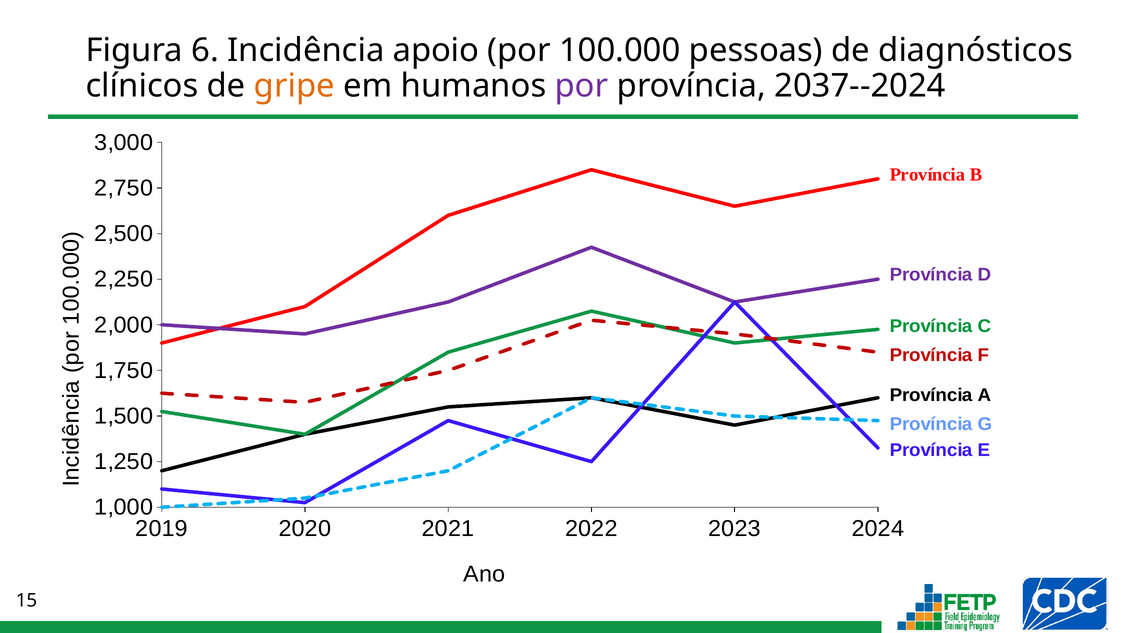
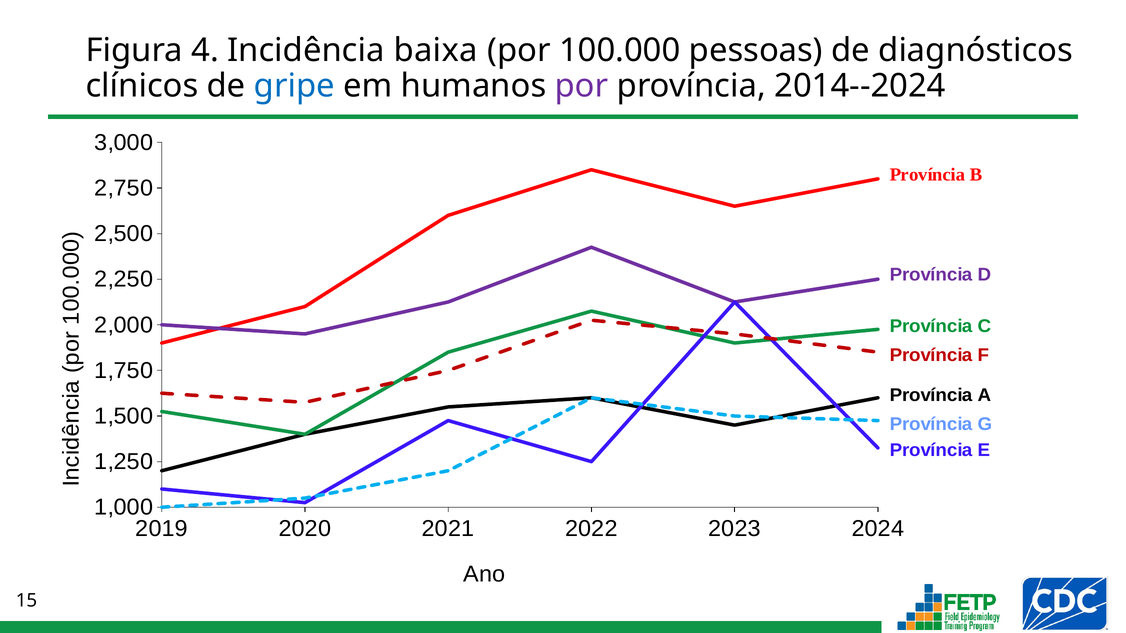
6: 6 -> 4
apoio: apoio -> baixa
gripe colour: orange -> blue
2037--2024: 2037--2024 -> 2014--2024
